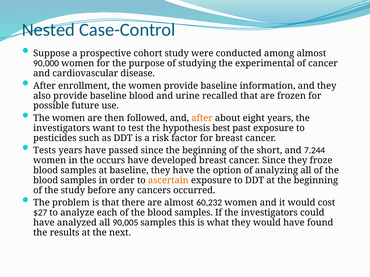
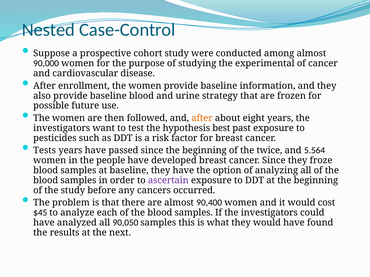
recalled: recalled -> strategy
short: short -> twice
7.244: 7.244 -> 5.564
occurs: occurs -> people
ascertain colour: orange -> purple
60,232: 60,232 -> 90,400
$27: $27 -> $45
90,005: 90,005 -> 90,050
